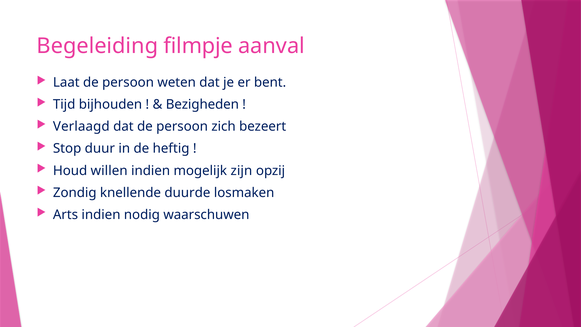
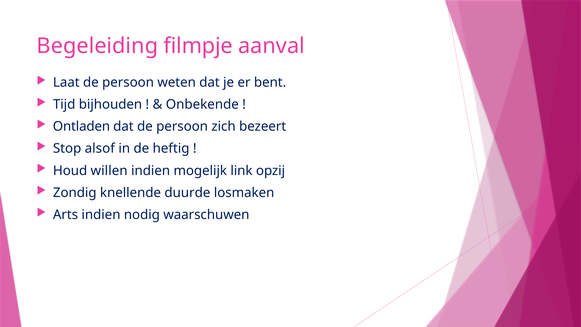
Bezigheden: Bezigheden -> Onbekende
Verlaagd: Verlaagd -> Ontladen
duur: duur -> alsof
zijn: zijn -> link
